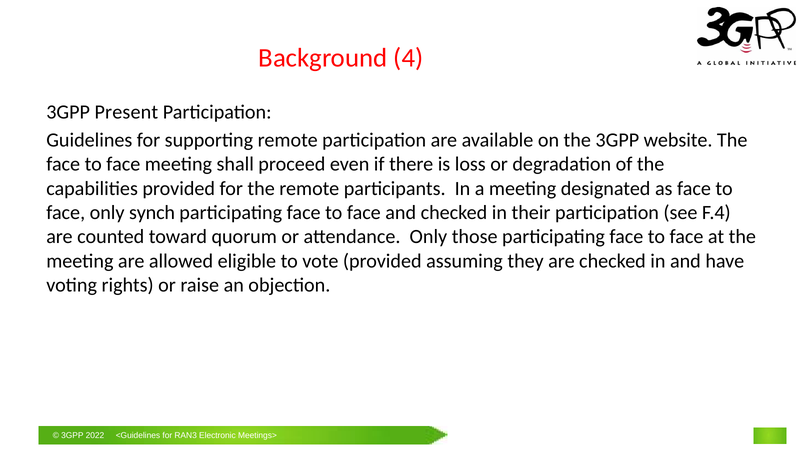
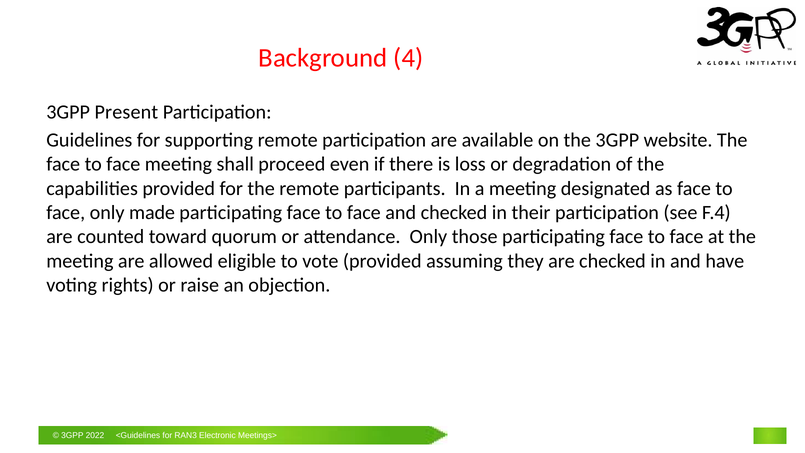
synch: synch -> made
